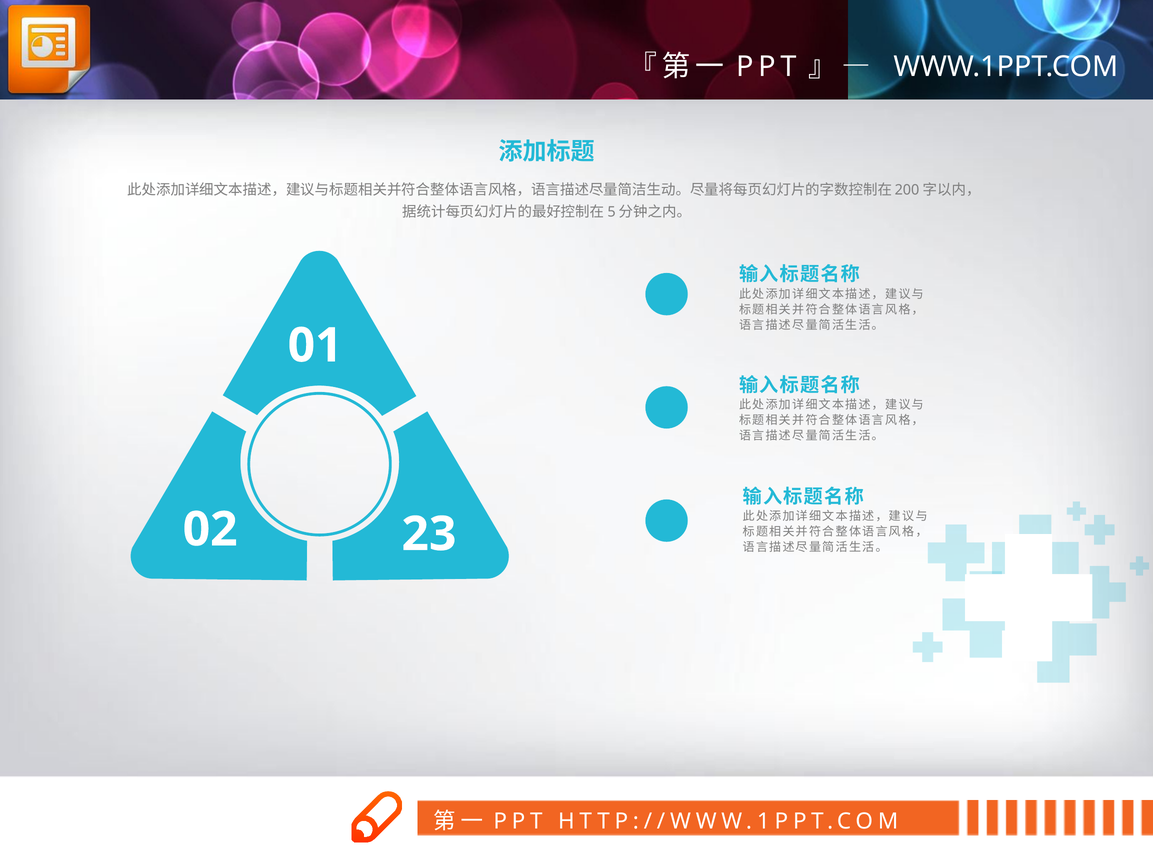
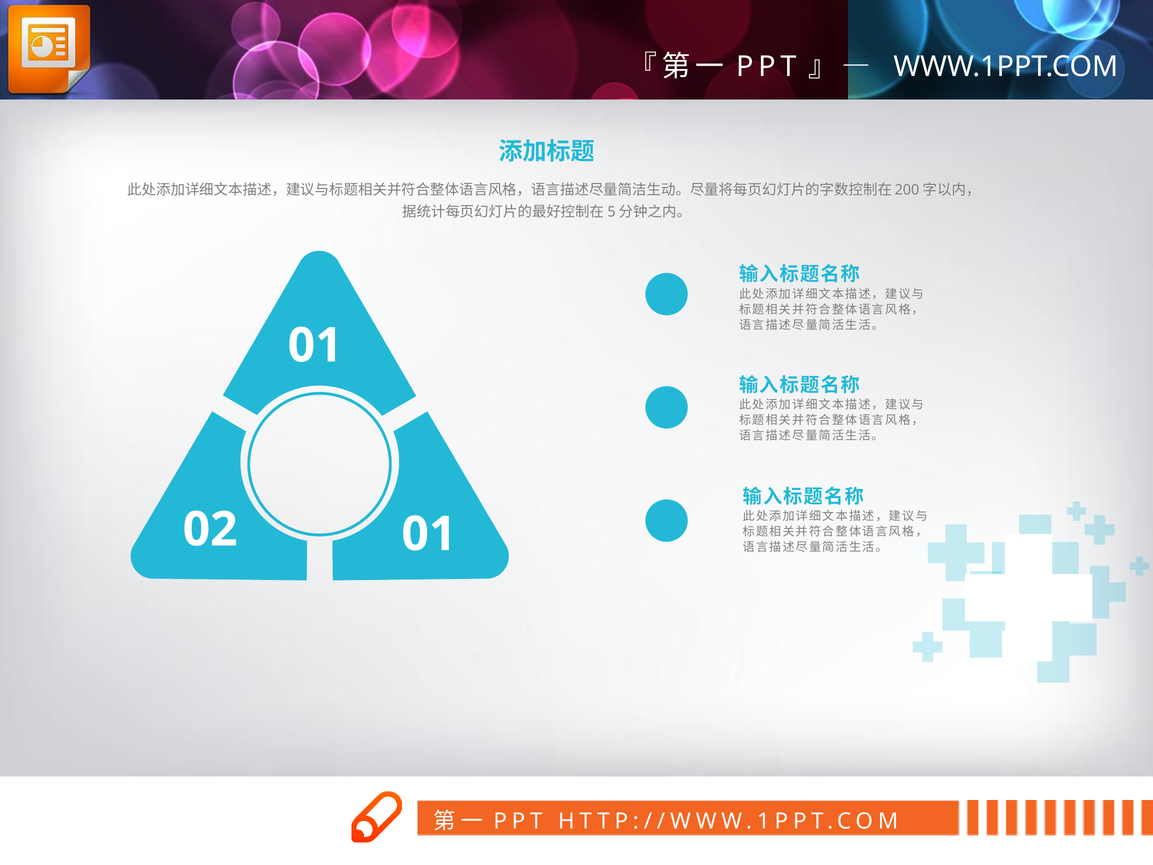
02 23: 23 -> 01
